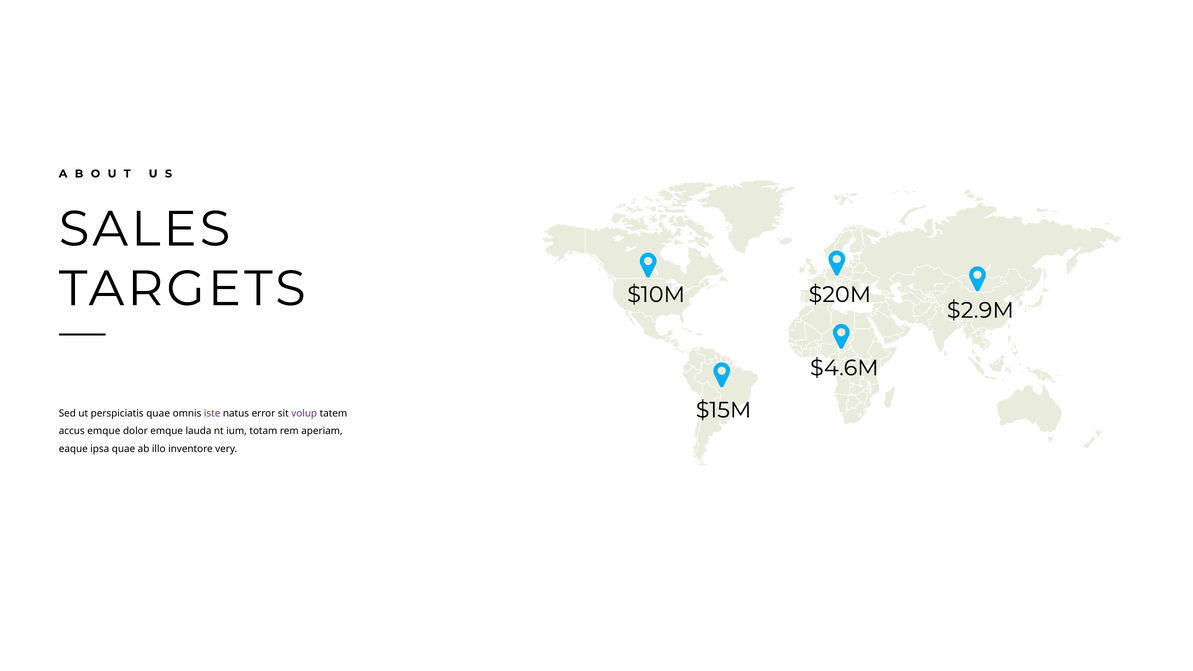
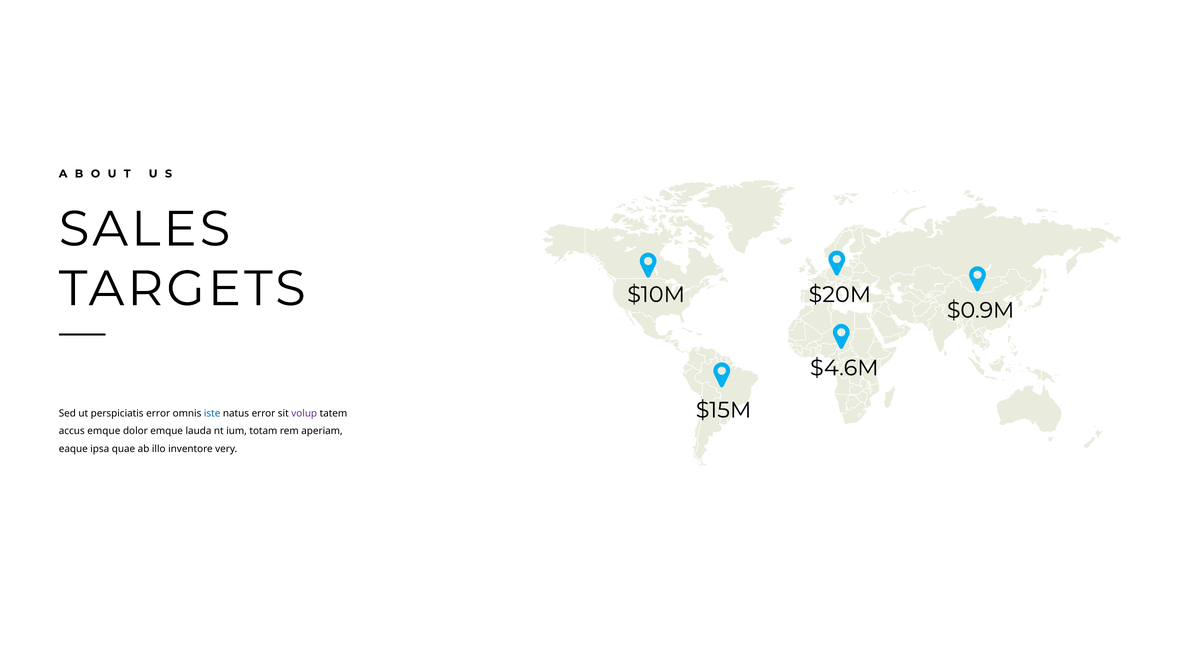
$2.9M: $2.9M -> $0.9M
perspiciatis quae: quae -> error
iste colour: purple -> blue
